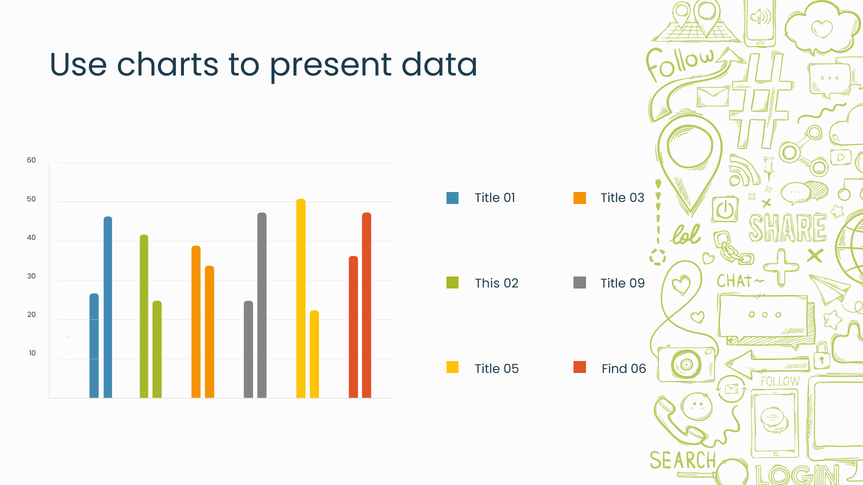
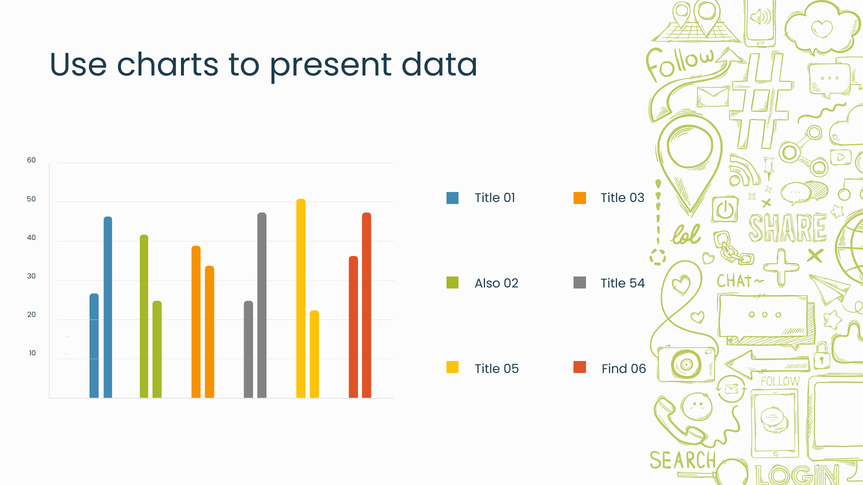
This: This -> Also
09: 09 -> 54
